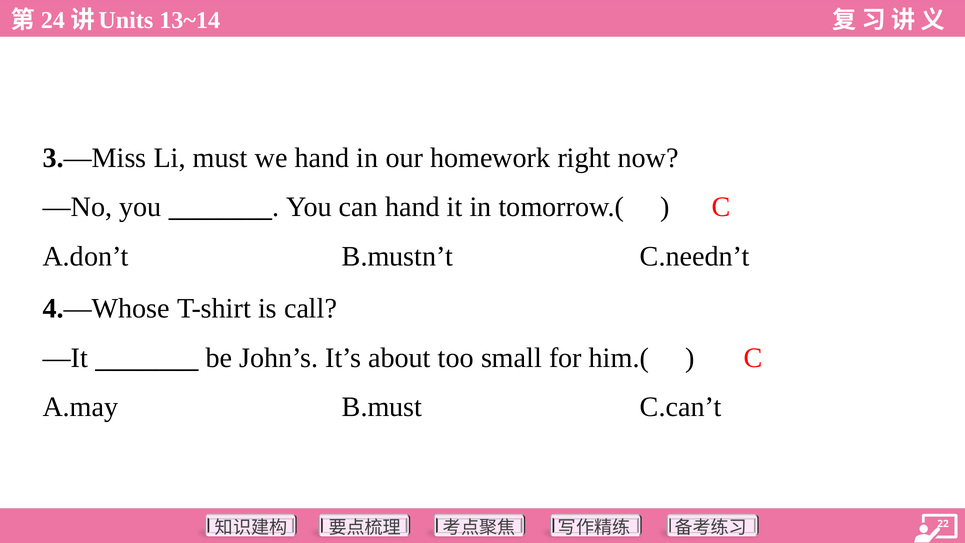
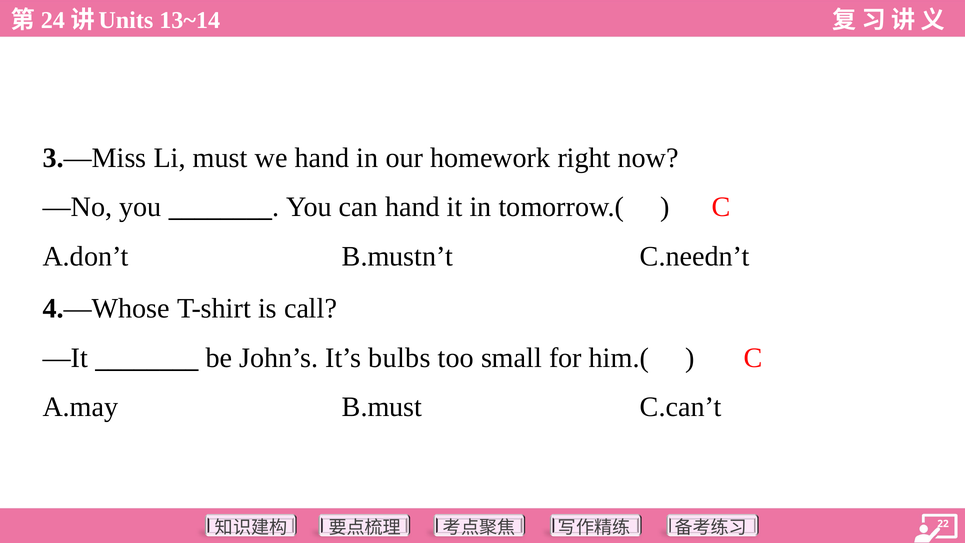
about: about -> bulbs
